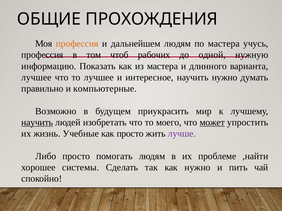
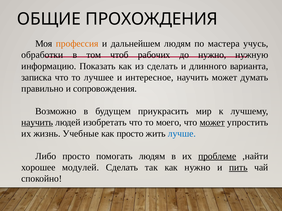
профессия at (42, 55): профессия -> обработки
до одной: одной -> нужно
из мастера: мастера -> сделать
лучшее at (36, 78): лучшее -> записка
научить нужно: нужно -> может
компьютерные: компьютерные -> сопровождения
лучше colour: purple -> blue
проблеме underline: none -> present
системы: системы -> модулей
пить underline: none -> present
